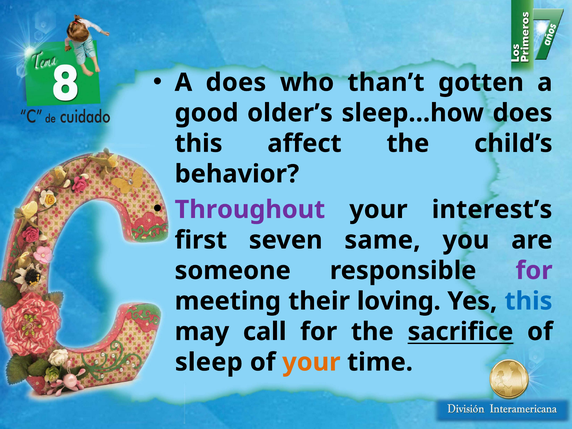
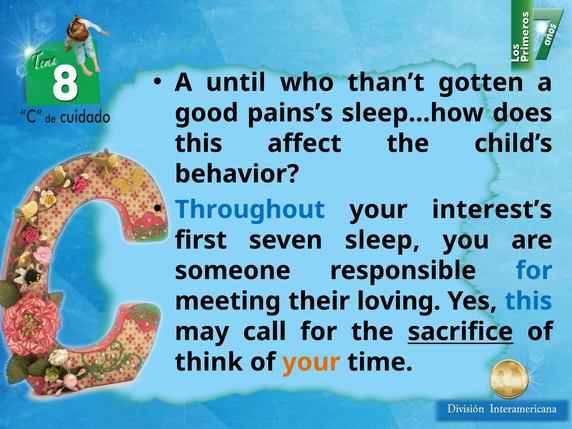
A does: does -> until
older’s: older’s -> pains’s
Throughout colour: purple -> blue
same: same -> sleep
for at (534, 271) colour: purple -> blue
sleep: sleep -> think
